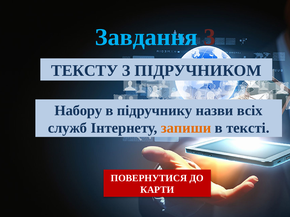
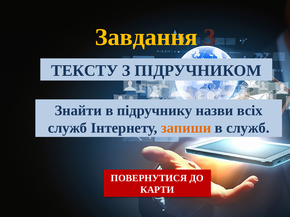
Завдання colour: light blue -> yellow
Набору: Набору -> Знайти
в тексті: тексті -> служб
